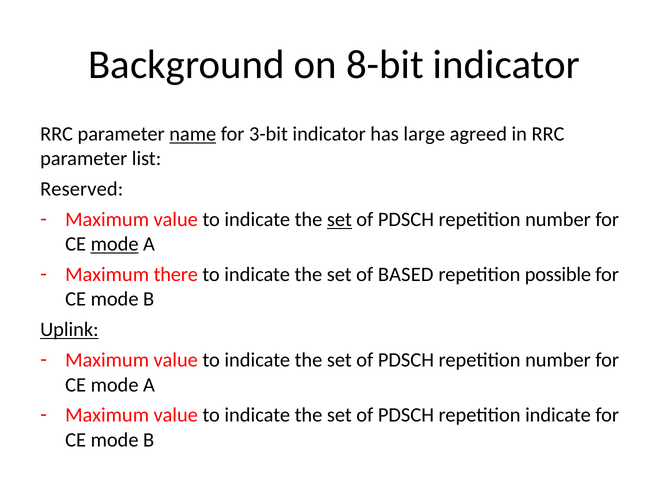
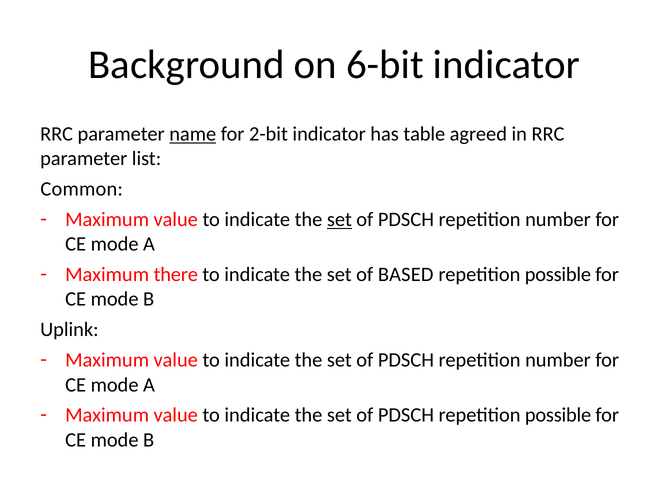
8-bit: 8-bit -> 6-bit
3-bit: 3-bit -> 2-bit
large: large -> table
Reserved: Reserved -> Common
mode at (115, 244) underline: present -> none
Uplink underline: present -> none
PDSCH repetition indicate: indicate -> possible
